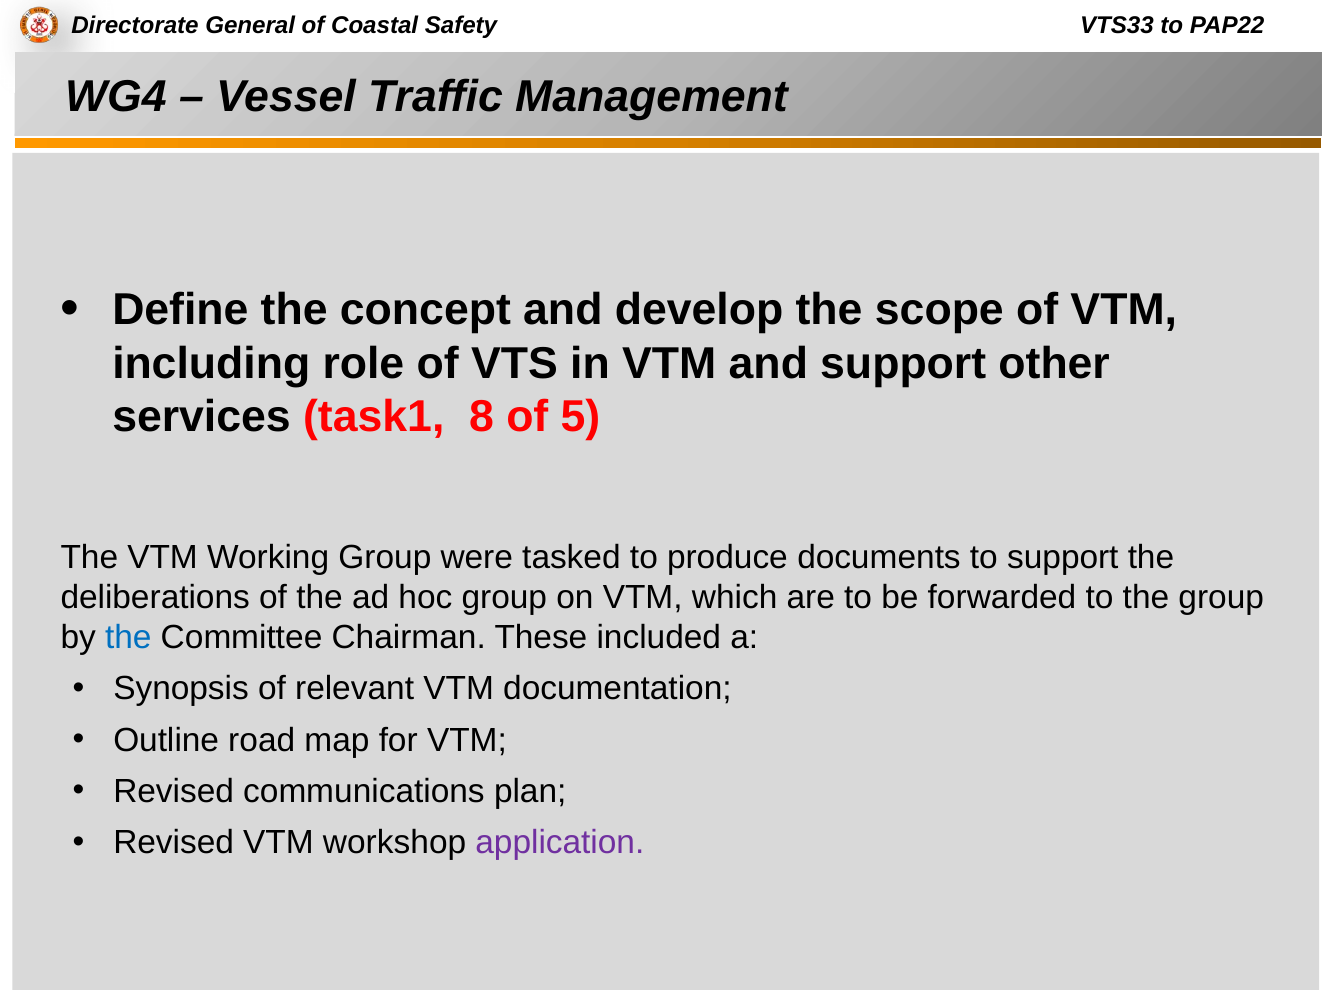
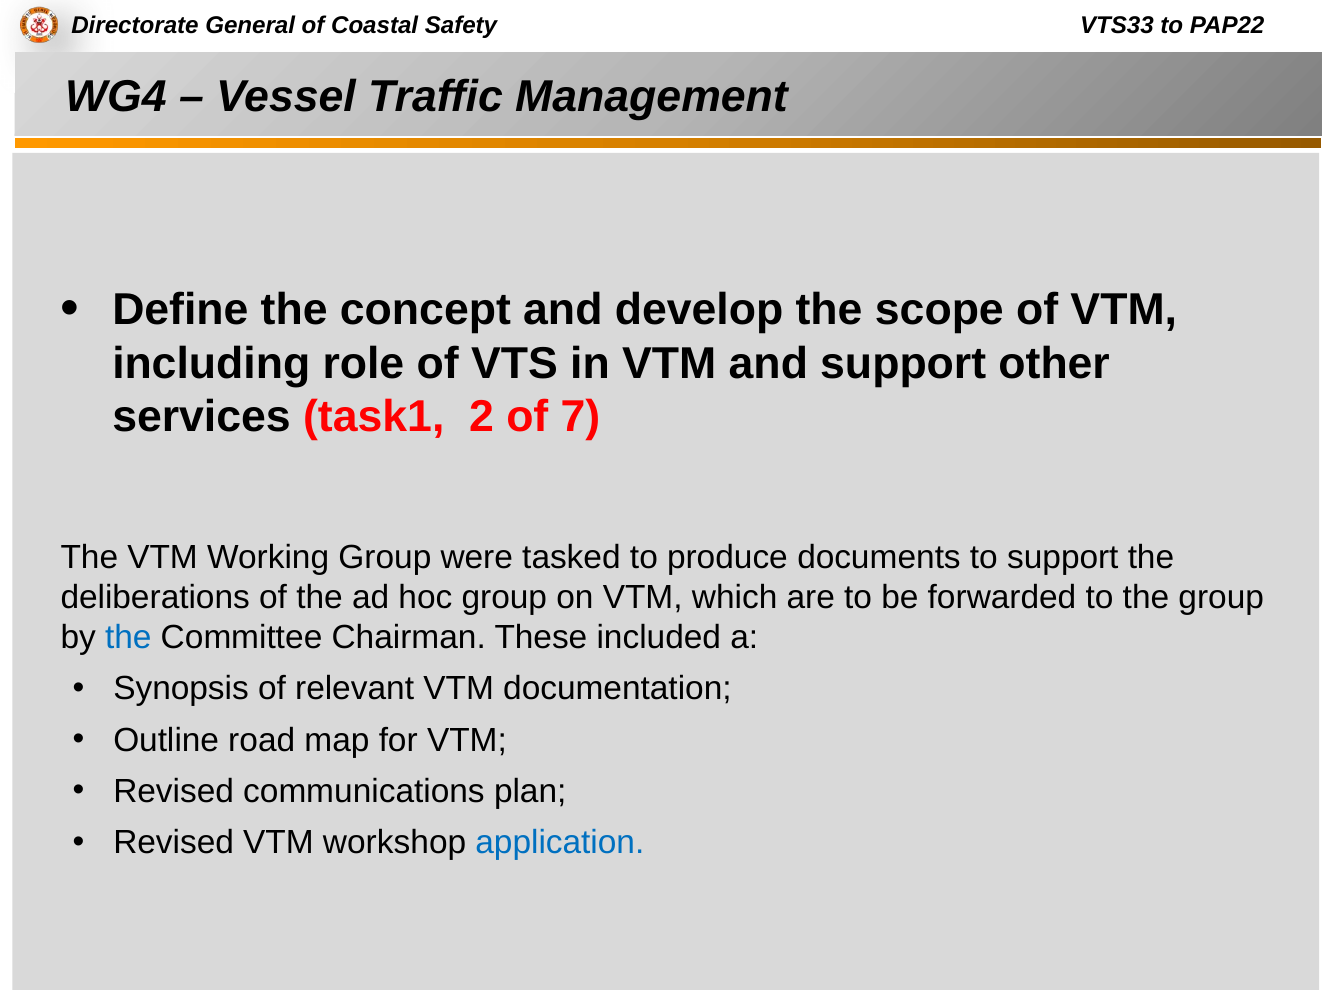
8: 8 -> 2
5: 5 -> 7
application colour: purple -> blue
